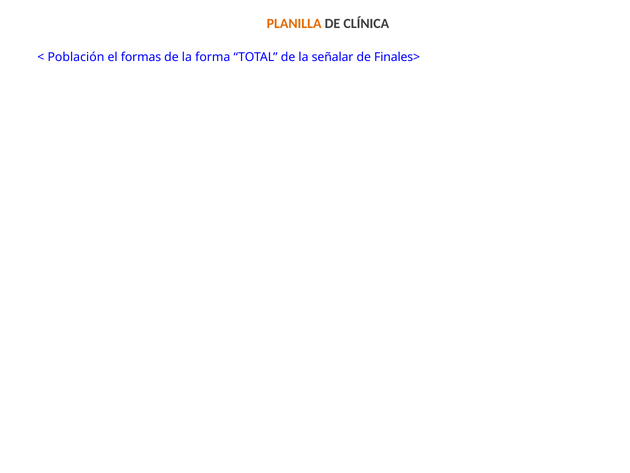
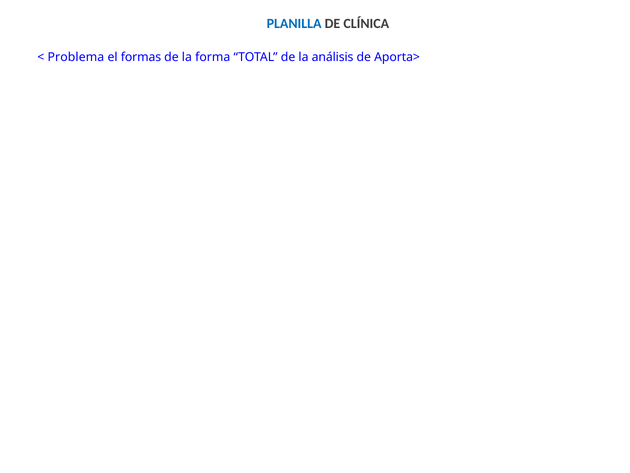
PLANILLA colour: orange -> blue
Población: Población -> Problema
señalar: señalar -> análisis
Finales>: Finales> -> Aporta>
